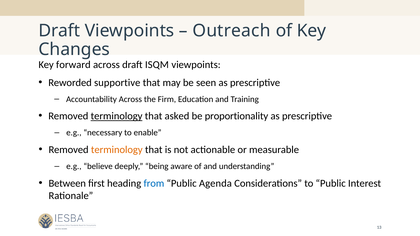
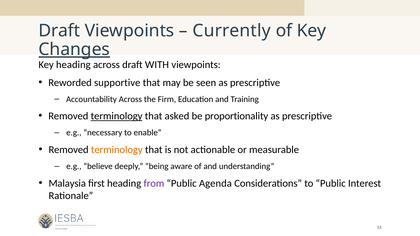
Outreach: Outreach -> Currently
Changes underline: none -> present
Key forward: forward -> heading
ISQM: ISQM -> WITH
Between: Between -> Malaysia
from colour: blue -> purple
